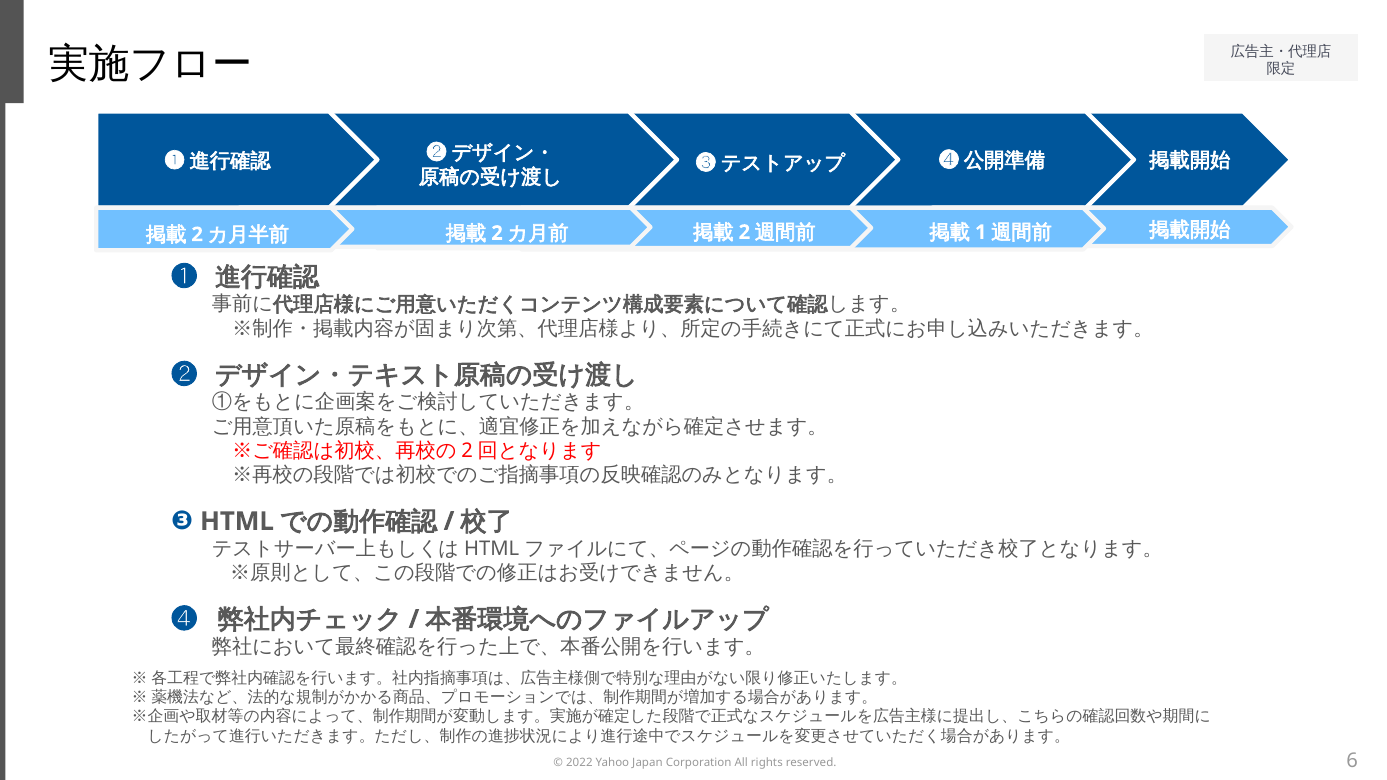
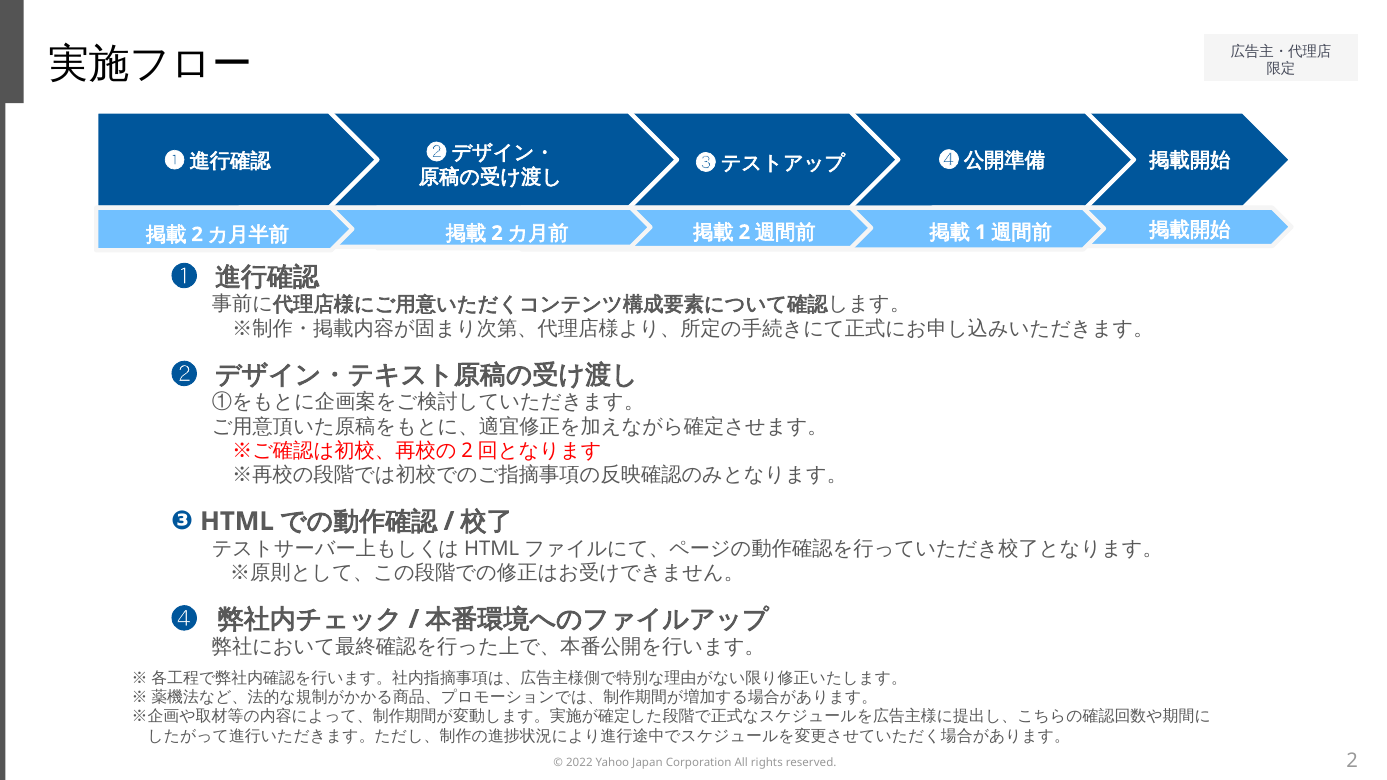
6 at (1352, 761): 6 -> 2
